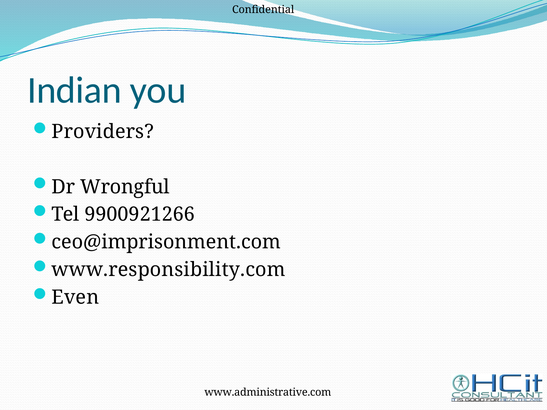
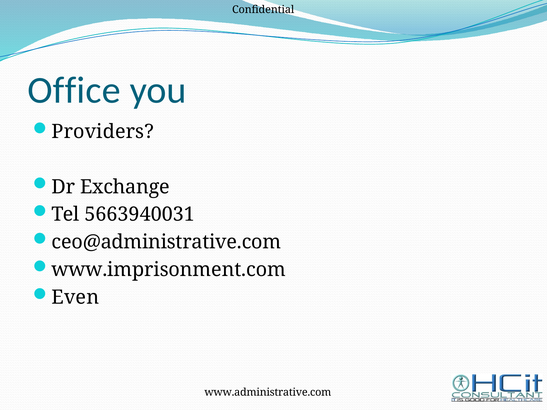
Indian: Indian -> Office
Wrongful: Wrongful -> Exchange
9900921266: 9900921266 -> 5663940031
ceo@imprisonment.com: ceo@imprisonment.com -> ceo@administrative.com
www.responsibility.com: www.responsibility.com -> www.imprisonment.com
